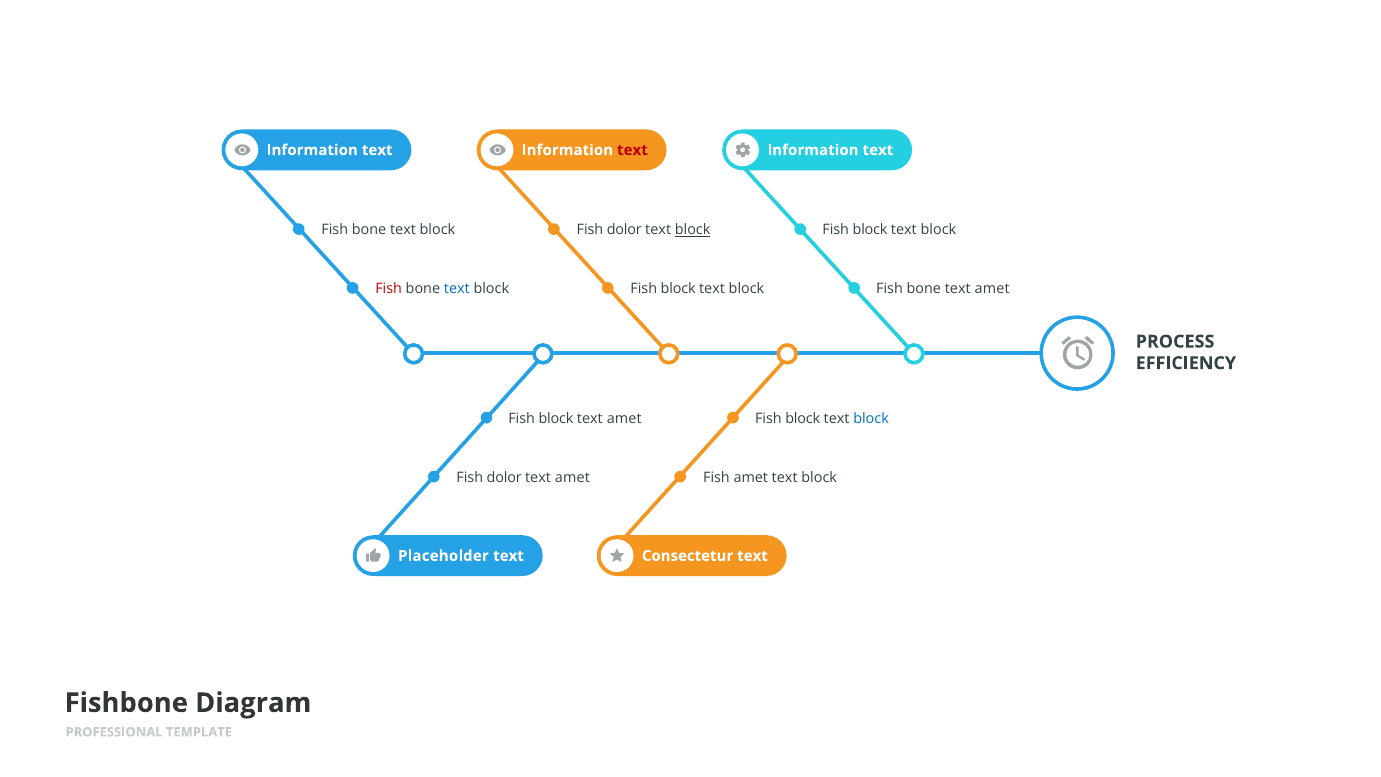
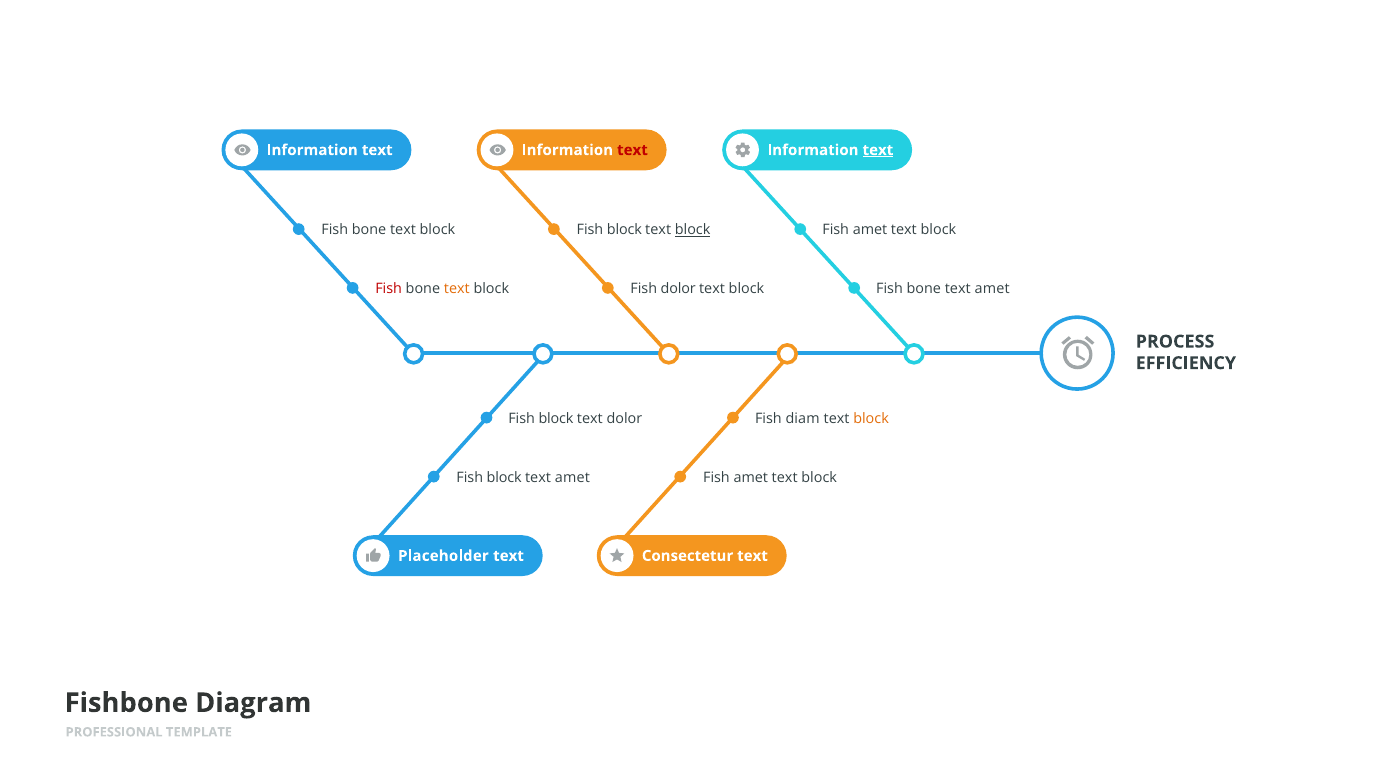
text at (878, 150) underline: none -> present
dolor at (624, 230): dolor -> block
block at (870, 230): block -> amet
text at (457, 288) colour: blue -> orange
block at (678, 288): block -> dolor
amet at (624, 419): amet -> dolor
block at (803, 419): block -> diam
block at (871, 419) colour: blue -> orange
dolor at (504, 477): dolor -> block
